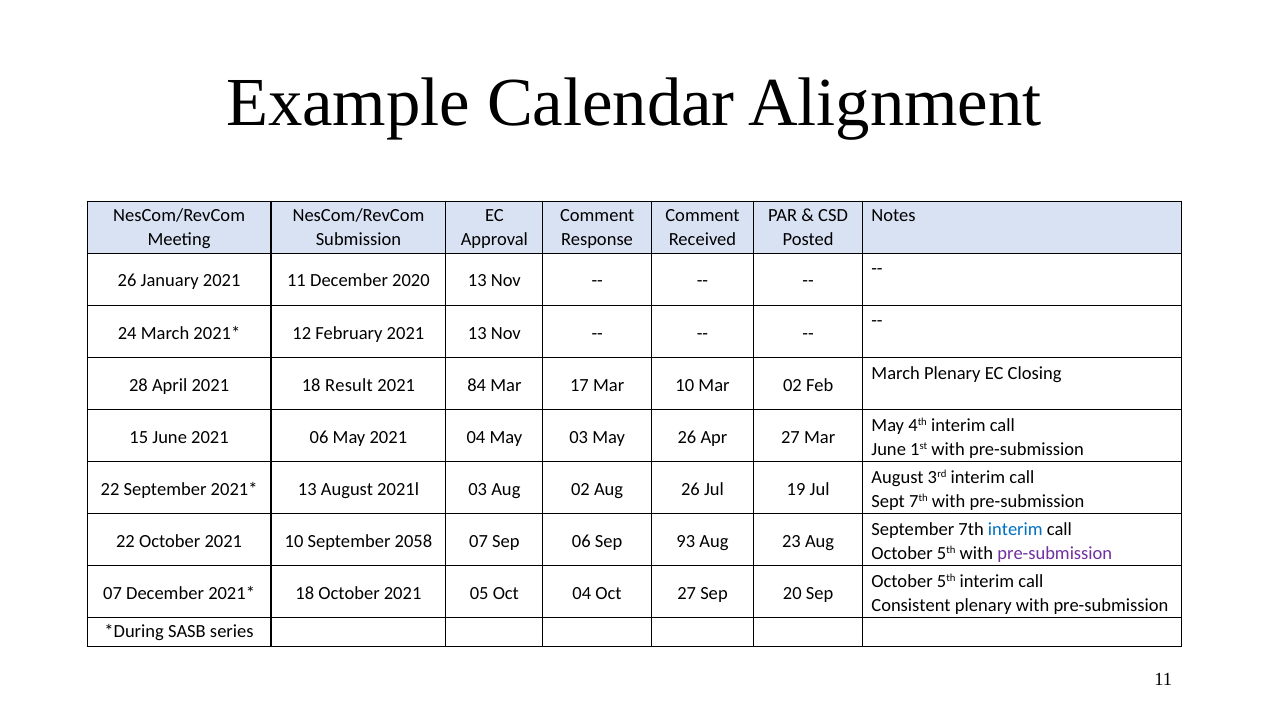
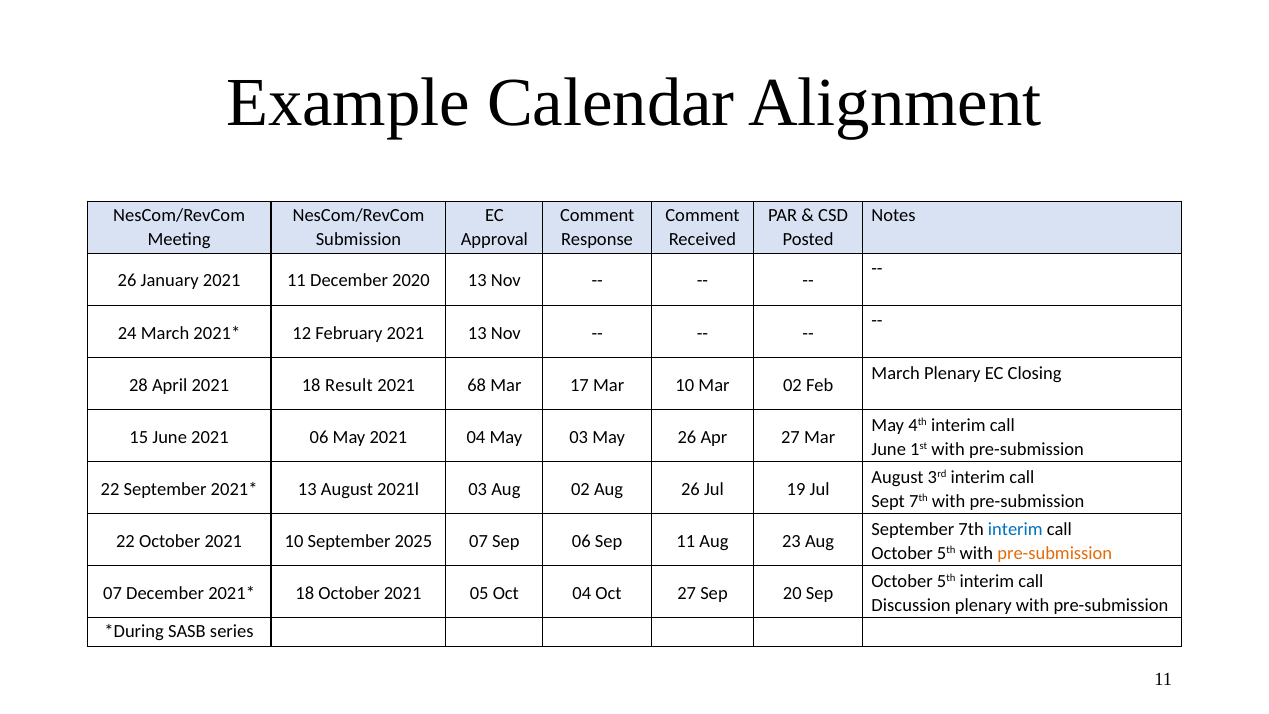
84: 84 -> 68
2058: 2058 -> 2025
Sep 93: 93 -> 11
pre-submission at (1055, 553) colour: purple -> orange
Consistent: Consistent -> Discussion
